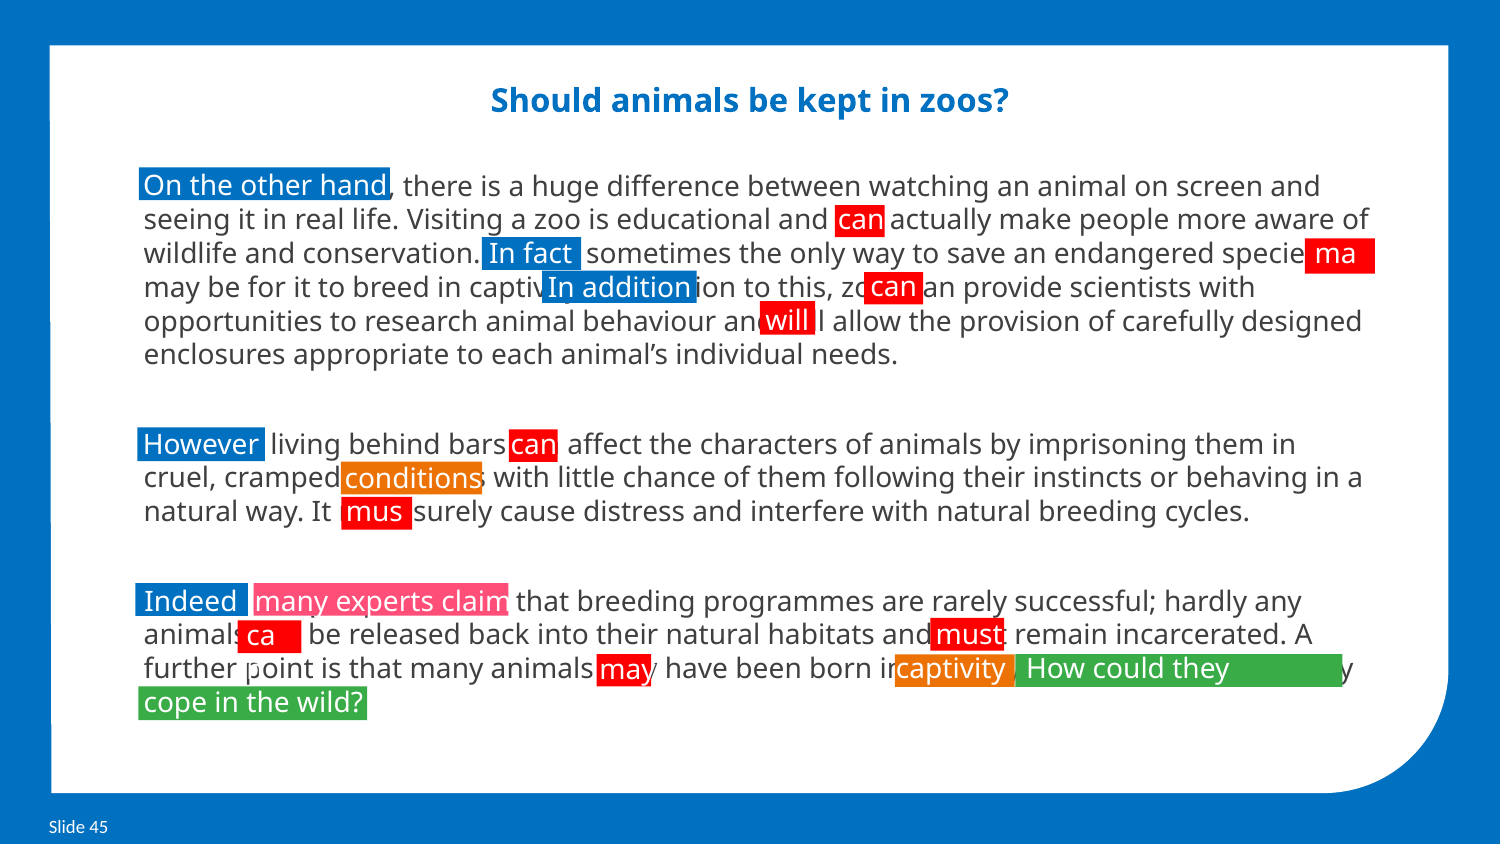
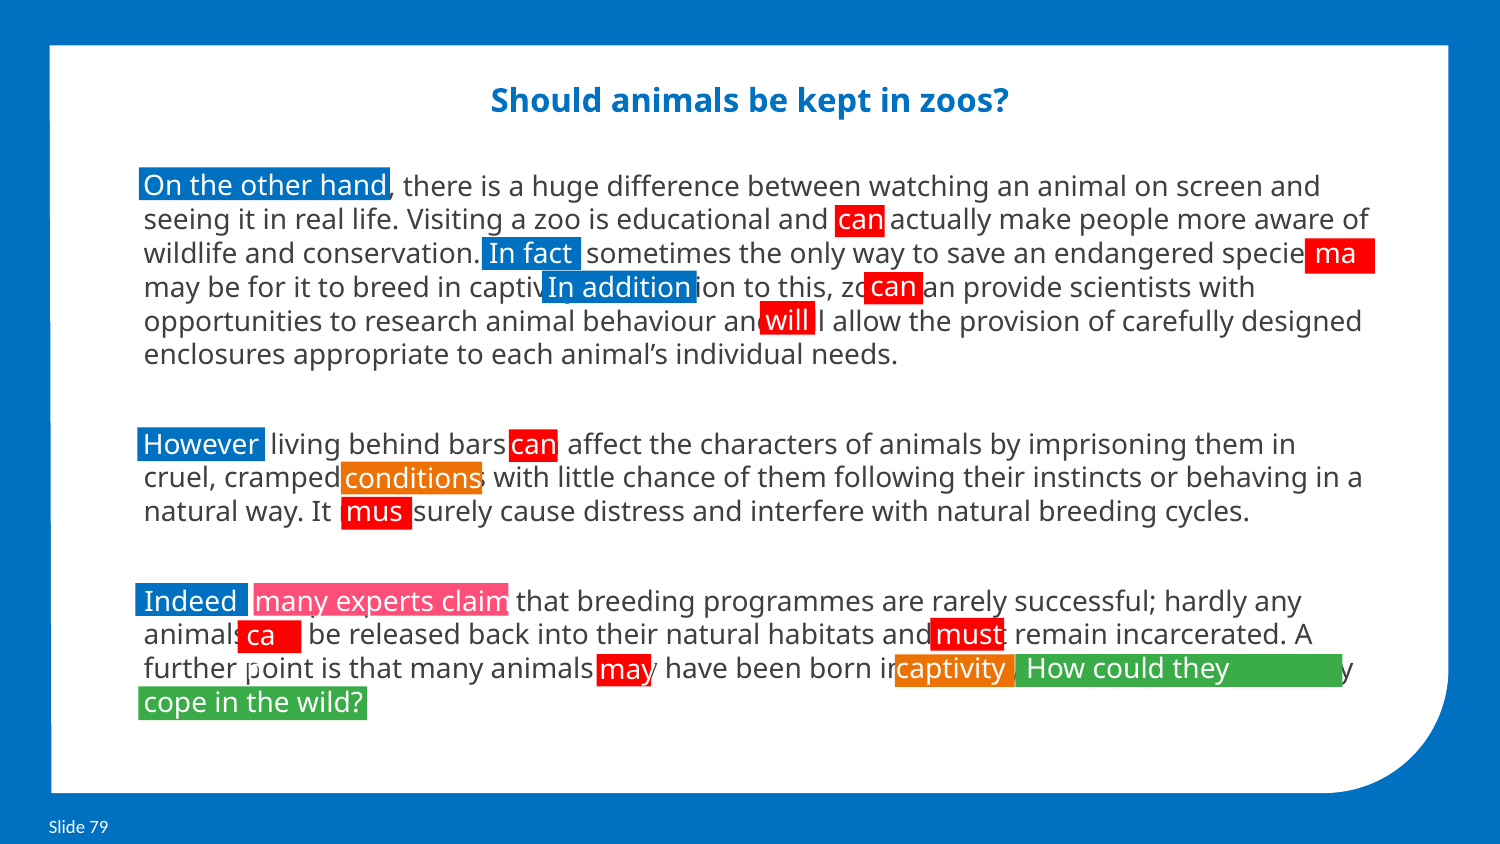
45: 45 -> 79
